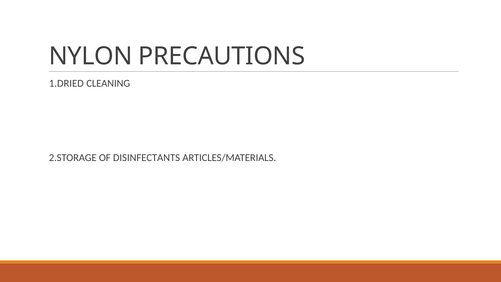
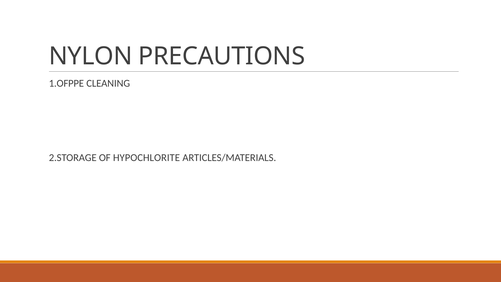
1.DRIED: 1.DRIED -> 1.OFPPE
DISINFECTANTS: DISINFECTANTS -> HYPOCHLORITE
